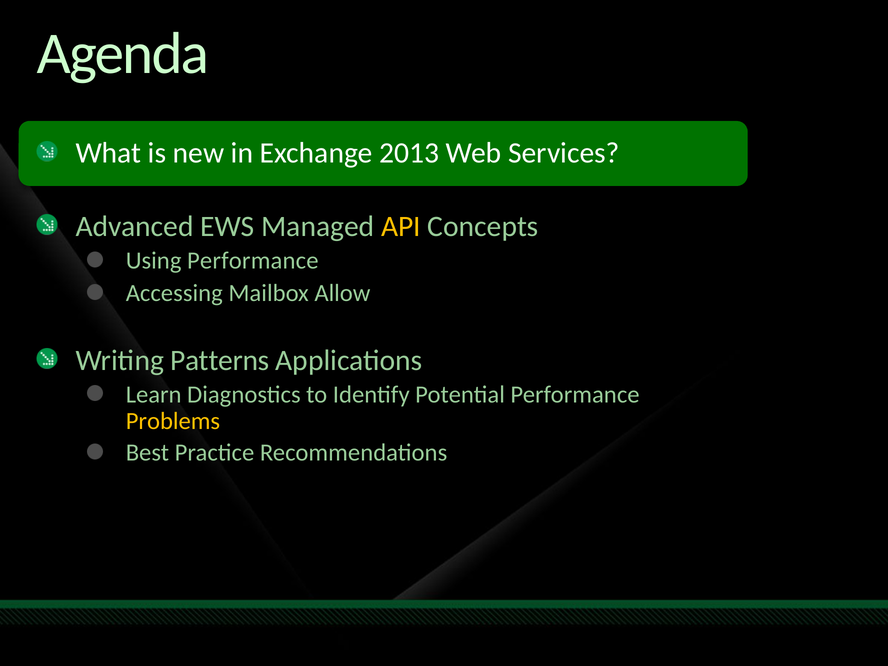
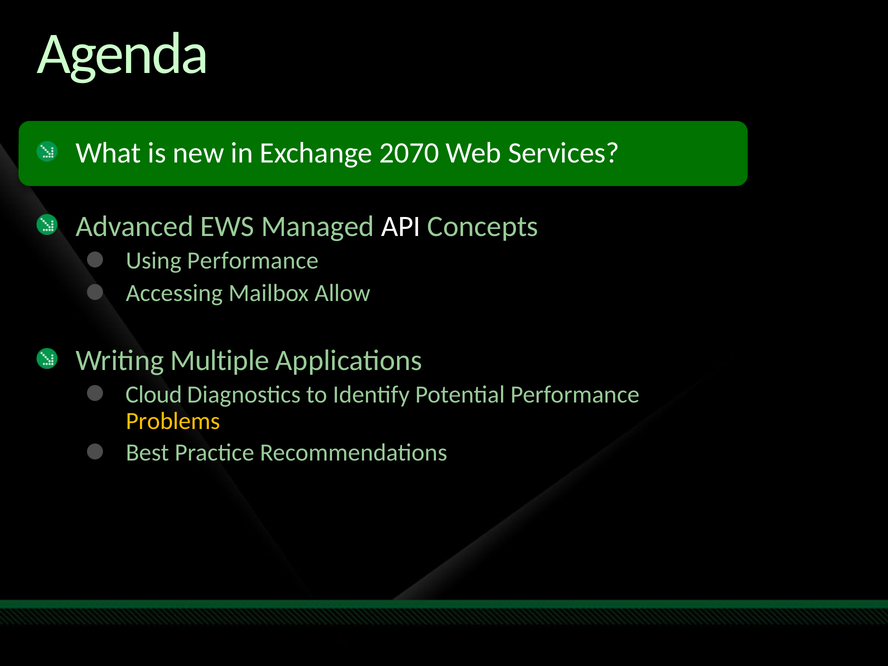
2013: 2013 -> 2070
API colour: yellow -> white
Patterns: Patterns -> Multiple
Learn: Learn -> Cloud
